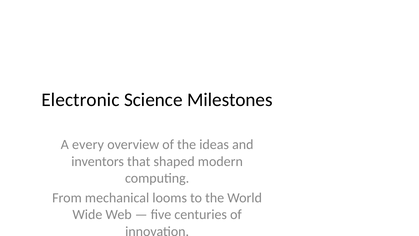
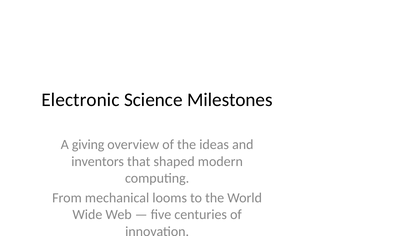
every: every -> giving
